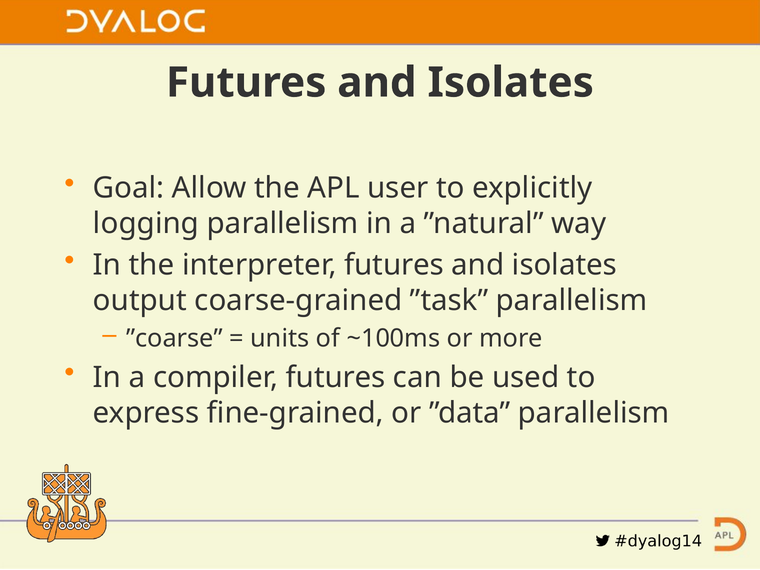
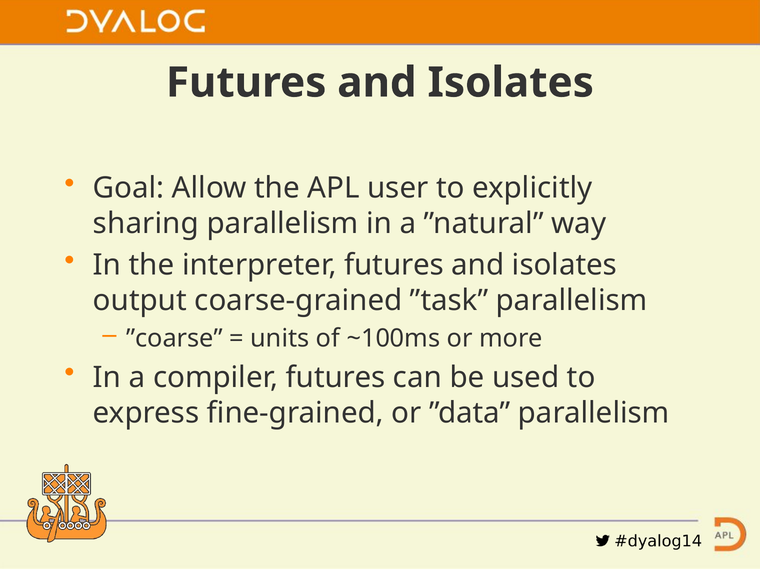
logging: logging -> sharing
